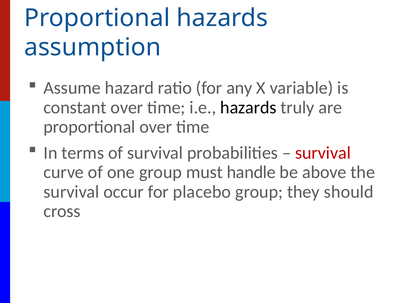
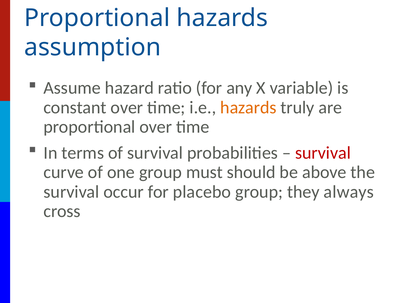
hazards at (248, 108) colour: black -> orange
handle: handle -> should
should: should -> always
